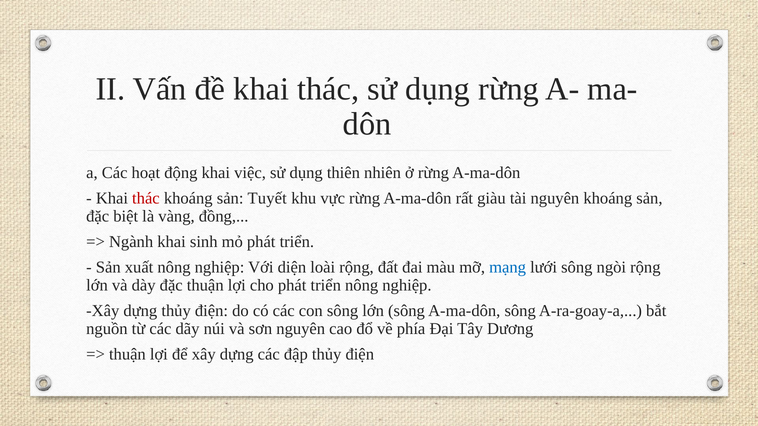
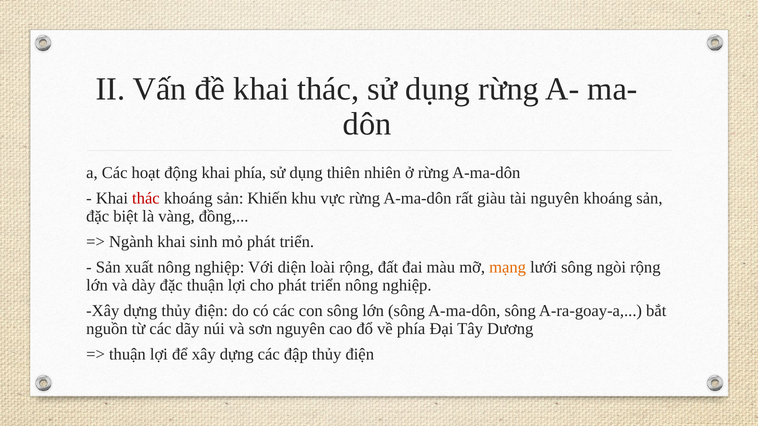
khai việc: việc -> phía
Tuyết: Tuyết -> Khiến
mạng colour: blue -> orange
